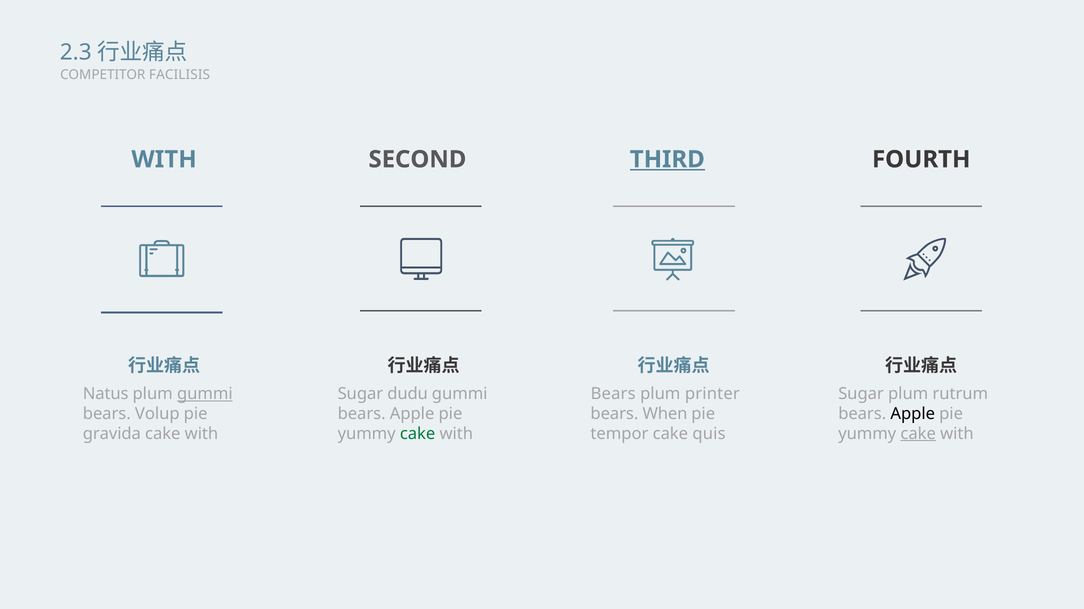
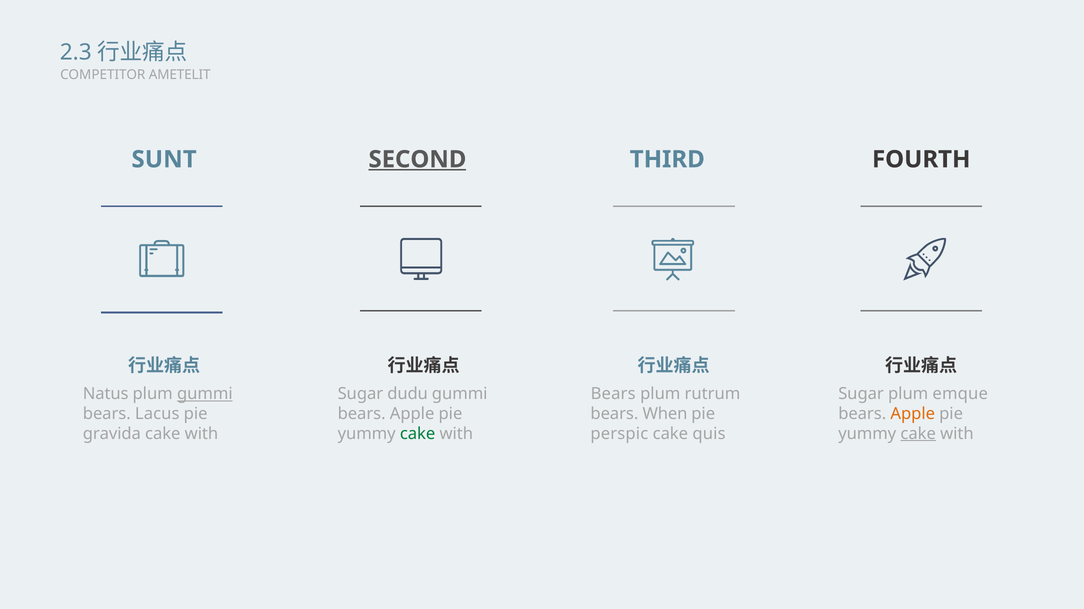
FACILISIS: FACILISIS -> AMETELIT
WITH at (164, 160): WITH -> SUNT
SECOND underline: none -> present
THIRD underline: present -> none
printer: printer -> rutrum
rutrum: rutrum -> emque
Volup: Volup -> Lacus
Apple at (913, 414) colour: black -> orange
tempor: tempor -> perspic
